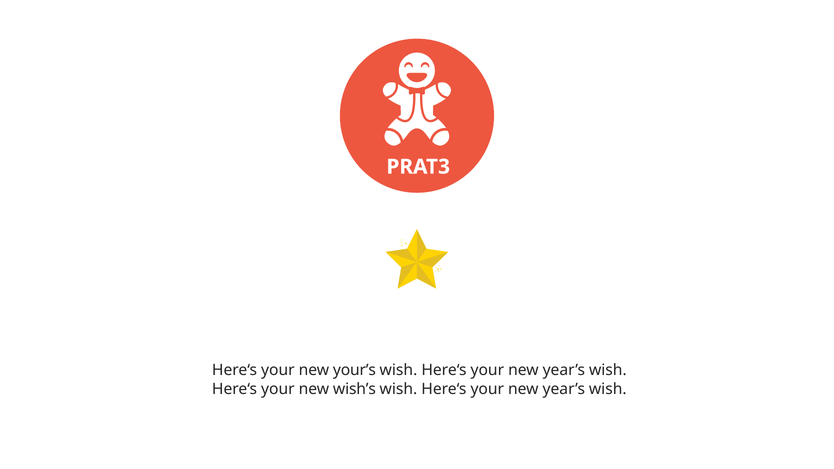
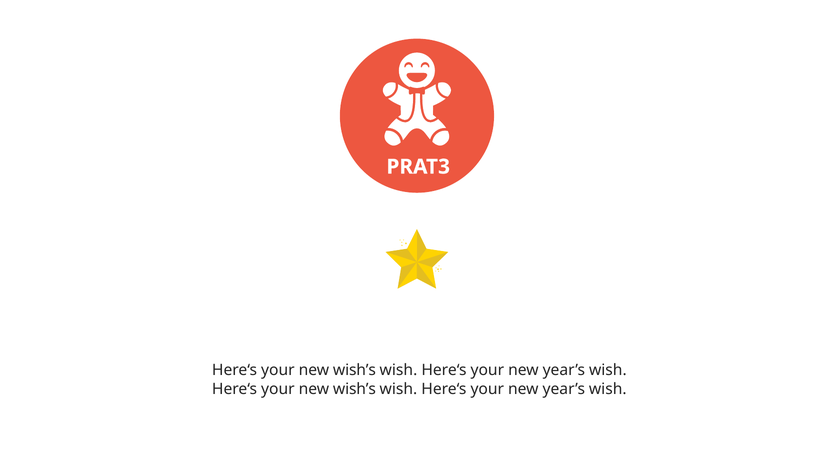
your’s at (354, 370): your’s -> wish’s
